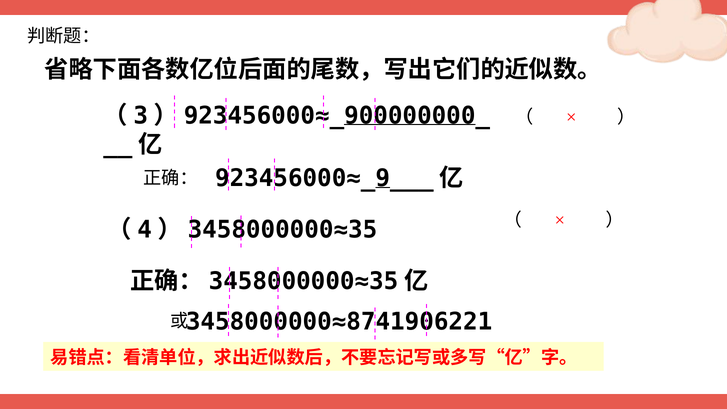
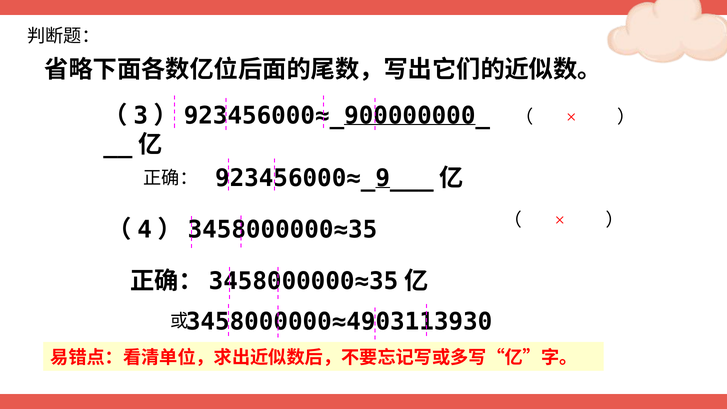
3458000000≈8741906221: 3458000000≈8741906221 -> 3458000000≈4903113930
